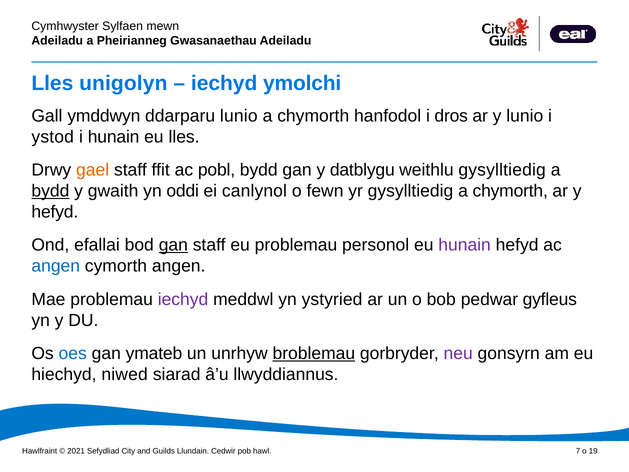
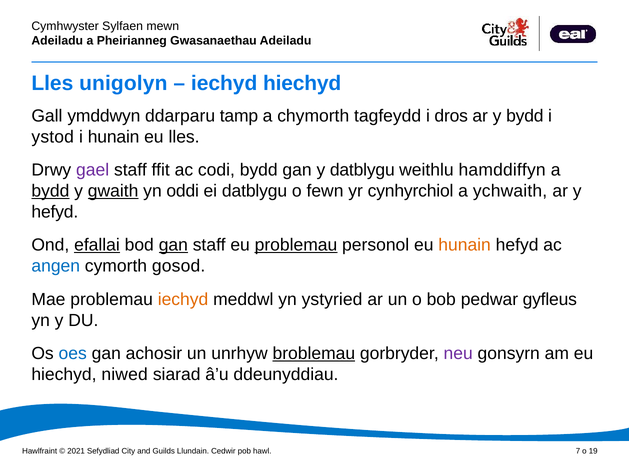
iechyd ymolchi: ymolchi -> hiechyd
ddarparu lunio: lunio -> tamp
hanfodol: hanfodol -> tagfeydd
y lunio: lunio -> bydd
gael colour: orange -> purple
pobl: pobl -> codi
weithlu gysylltiedig: gysylltiedig -> hamddiffyn
gwaith underline: none -> present
ei canlynol: canlynol -> datblygu
yr gysylltiedig: gysylltiedig -> cynhyrchiol
chymorth at (510, 191): chymorth -> ychwaith
efallai underline: none -> present
problemau at (296, 245) underline: none -> present
hunain at (465, 245) colour: purple -> orange
cymorth angen: angen -> gosod
iechyd at (183, 299) colour: purple -> orange
ymateb: ymateb -> achosir
llwyddiannus: llwyddiannus -> ddeunyddiau
